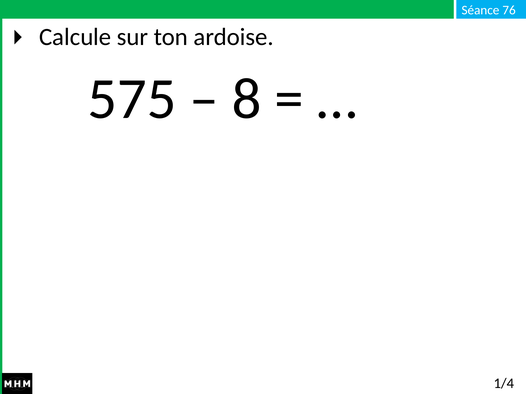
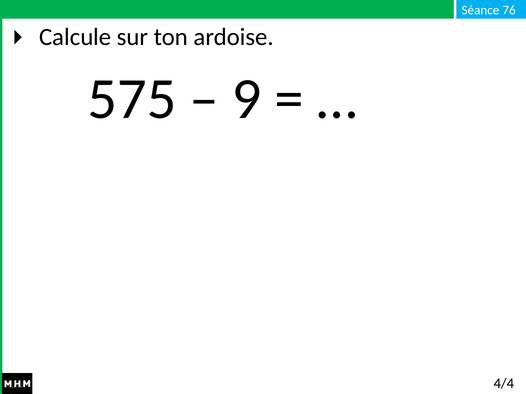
8: 8 -> 9
1/4: 1/4 -> 4/4
